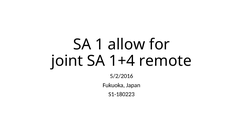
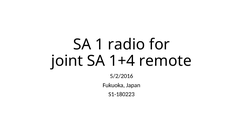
allow: allow -> radio
